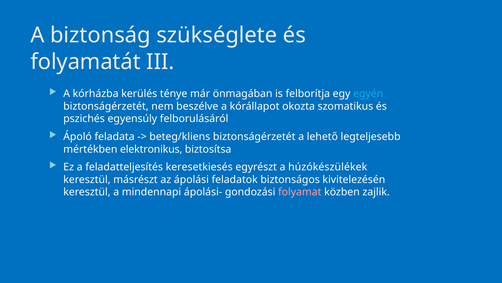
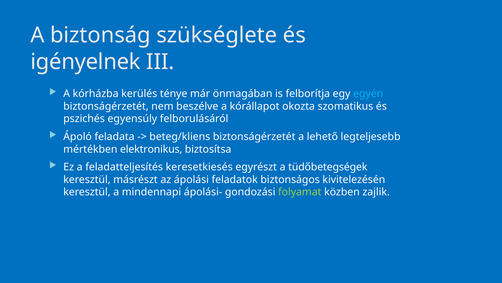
folyamatát: folyamatát -> igényelnek
húzókészülékek: húzókészülékek -> tüdőbetegségek
folyamat colour: pink -> light green
